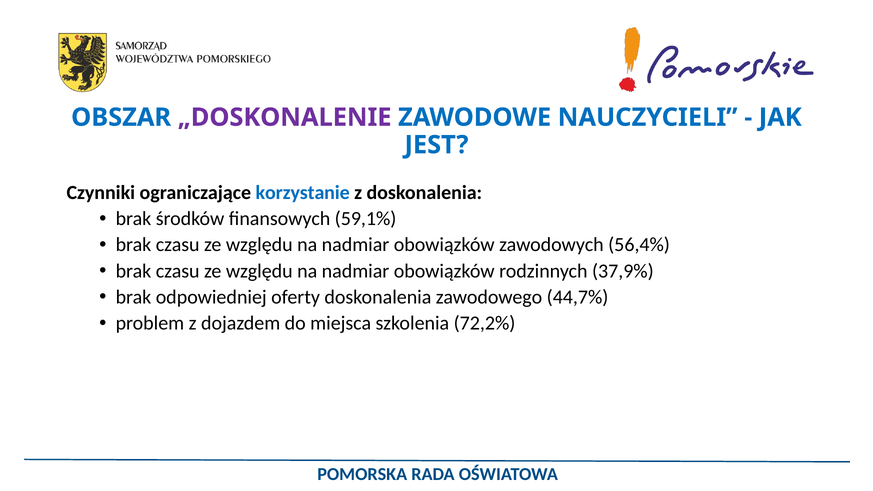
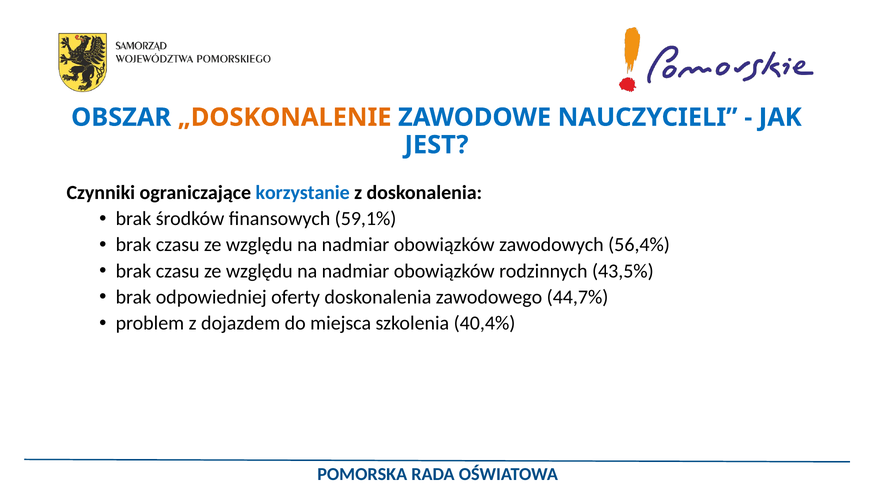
„DOSKONALENIE colour: purple -> orange
37,9%: 37,9% -> 43,5%
72,2%: 72,2% -> 40,4%
